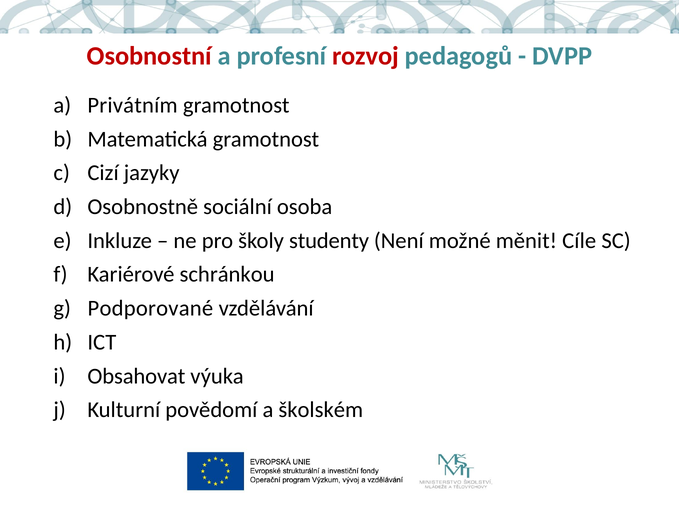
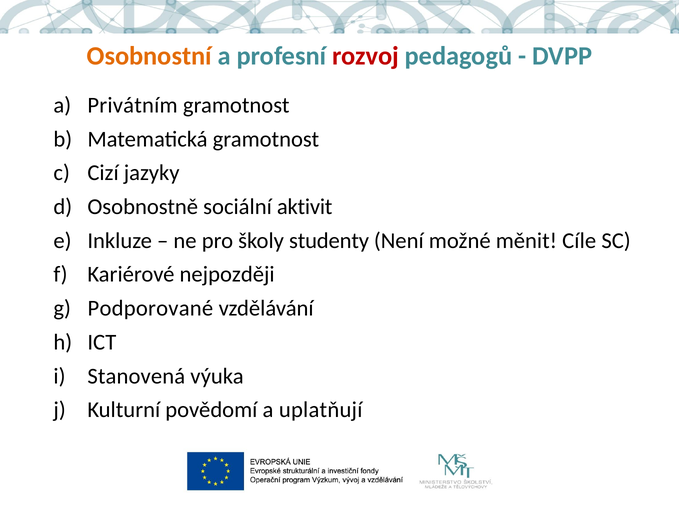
Osobnostní colour: red -> orange
osoba: osoba -> aktivit
schránkou: schránkou -> nejpozději
Obsahovat: Obsahovat -> Stanovená
školském: školském -> uplatňují
